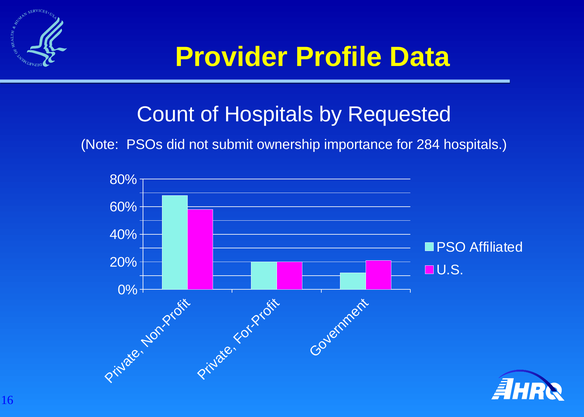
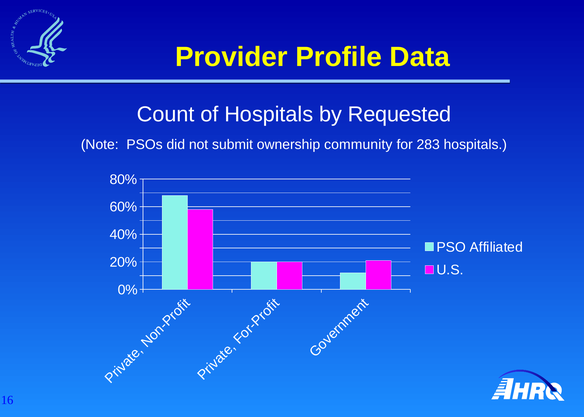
importance: importance -> community
284: 284 -> 283
